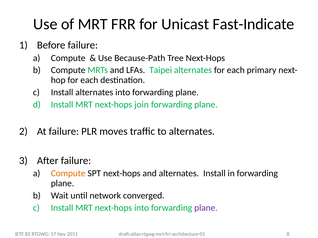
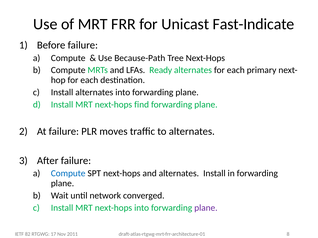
Taipei: Taipei -> Ready
join: join -> find
Compute at (68, 174) colour: orange -> blue
